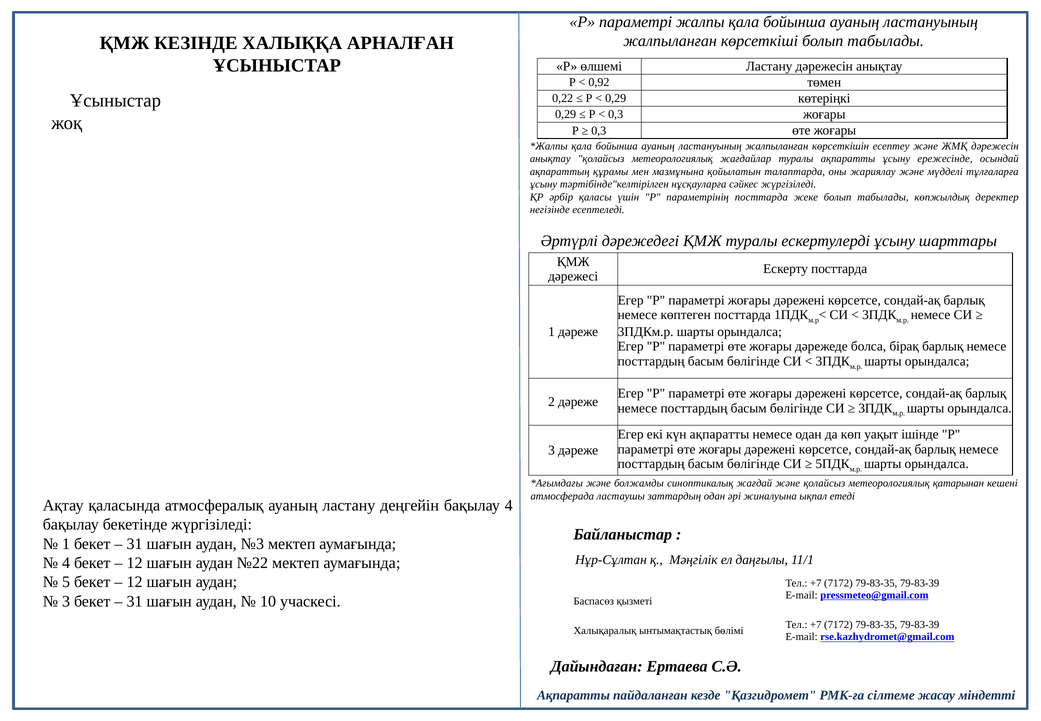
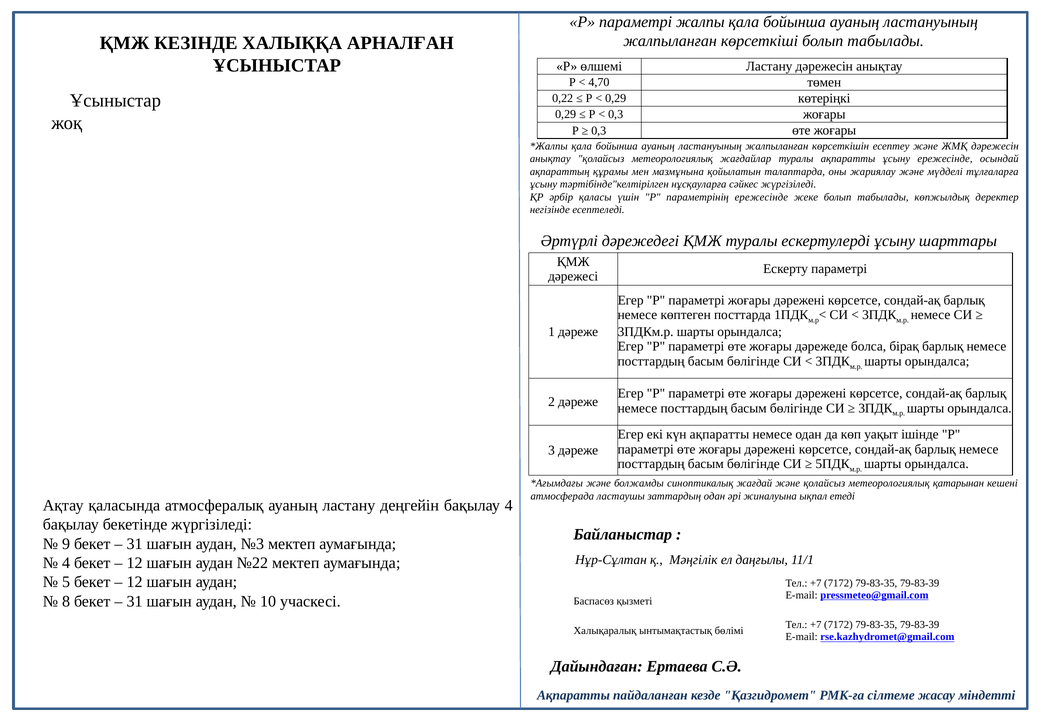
0,92: 0,92 -> 4,70
параметрінің посттарда: посттарда -> ережесінде
Ескерту посттарда: посттарда -> параметрі
1 at (66, 543): 1 -> 9
3 at (66, 601): 3 -> 8
